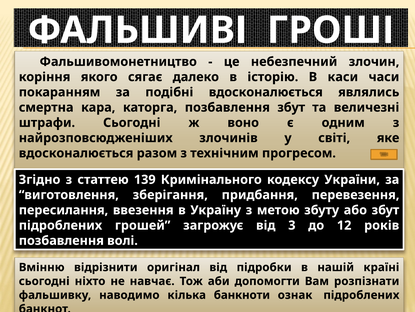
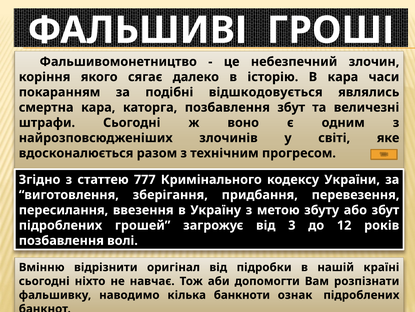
В каси: каси -> кара
подібні вдосконалюється: вдосконалюється -> відшкодовується
139: 139 -> 777
